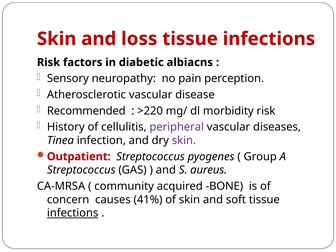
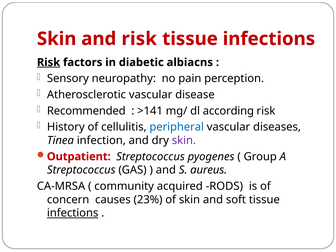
and loss: loss -> risk
Risk at (49, 62) underline: none -> present
>220: >220 -> >141
morbidity: morbidity -> according
peripheral colour: purple -> blue
BONE: BONE -> RODS
41%: 41% -> 23%
